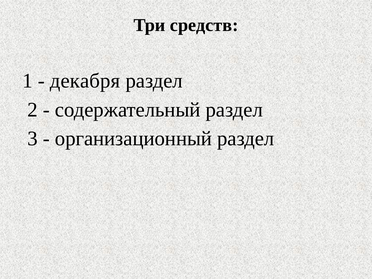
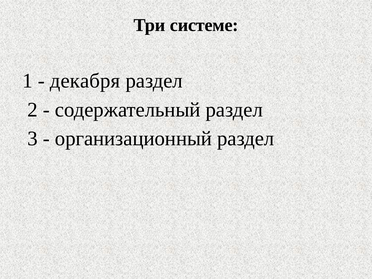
средств: средств -> системе
